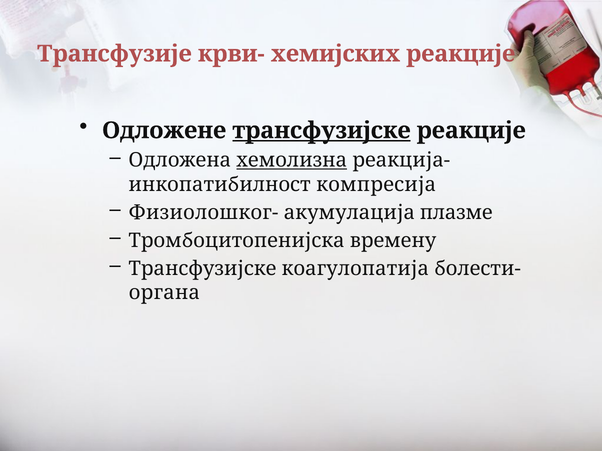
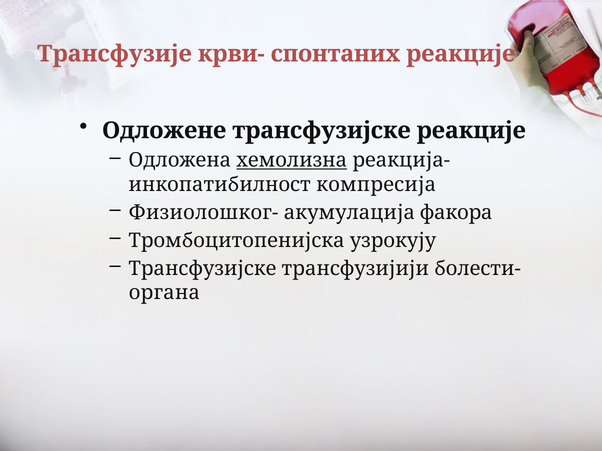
хемијских: хемијских -> спонтаних
трансфузијске at (321, 131) underline: present -> none
плазме: плазме -> факора
времену: времену -> узрокују
коагулопатија: коагулопатија -> трансфузијији
